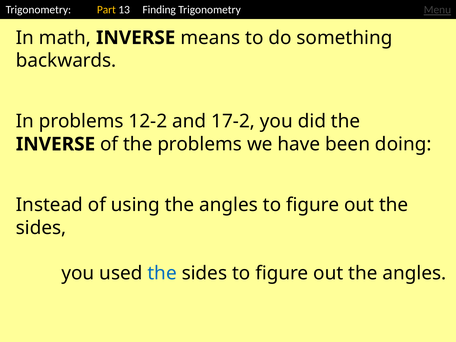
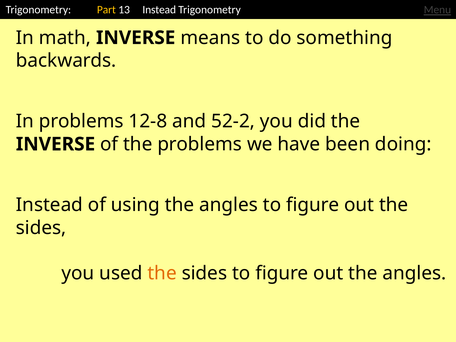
13 Finding: Finding -> Instead
12-2: 12-2 -> 12-8
17-2: 17-2 -> 52-2
the at (162, 273) colour: blue -> orange
